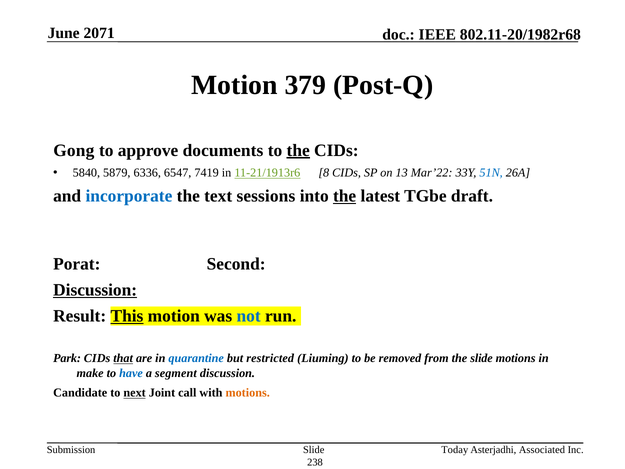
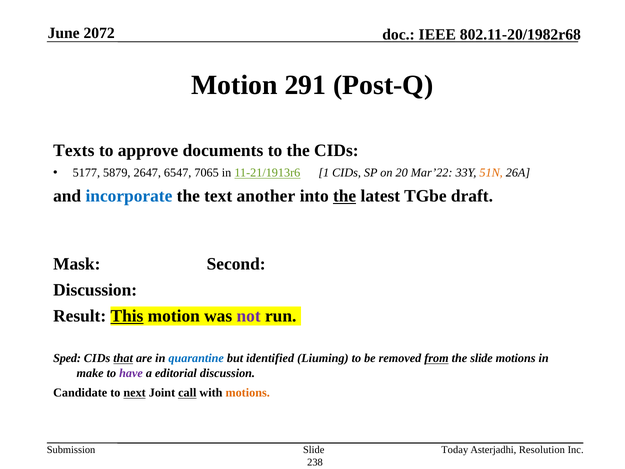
2071: 2071 -> 2072
379: 379 -> 291
Gong: Gong -> Texts
the at (298, 150) underline: present -> none
5840: 5840 -> 5177
6336: 6336 -> 2647
7419: 7419 -> 7065
8: 8 -> 1
13: 13 -> 20
51N colour: blue -> orange
sessions: sessions -> another
Porat: Porat -> Mask
Discussion at (95, 290) underline: present -> none
not colour: blue -> purple
Park: Park -> Sped
restricted: restricted -> identified
from underline: none -> present
have colour: blue -> purple
segment: segment -> editorial
call underline: none -> present
Associated: Associated -> Resolution
